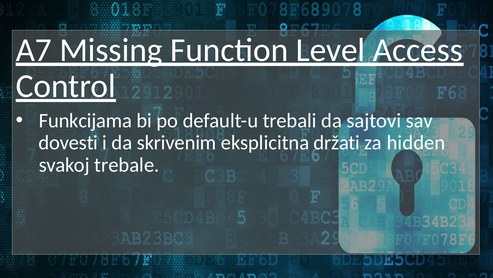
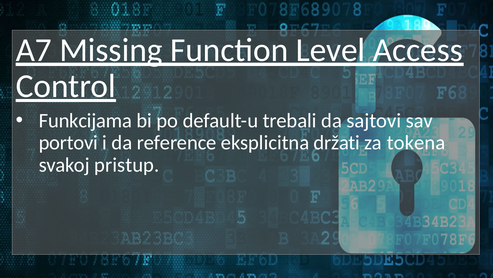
dovesti: dovesti -> portovi
skrivenim: skrivenim -> reference
hidden: hidden -> tokena
trebale: trebale -> pristup
